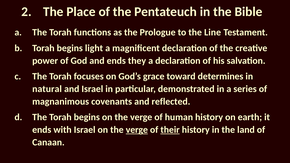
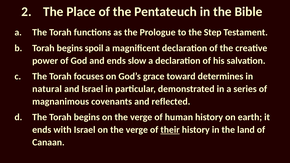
Line: Line -> Step
light: light -> spoil
they: they -> slow
verge at (137, 130) underline: present -> none
